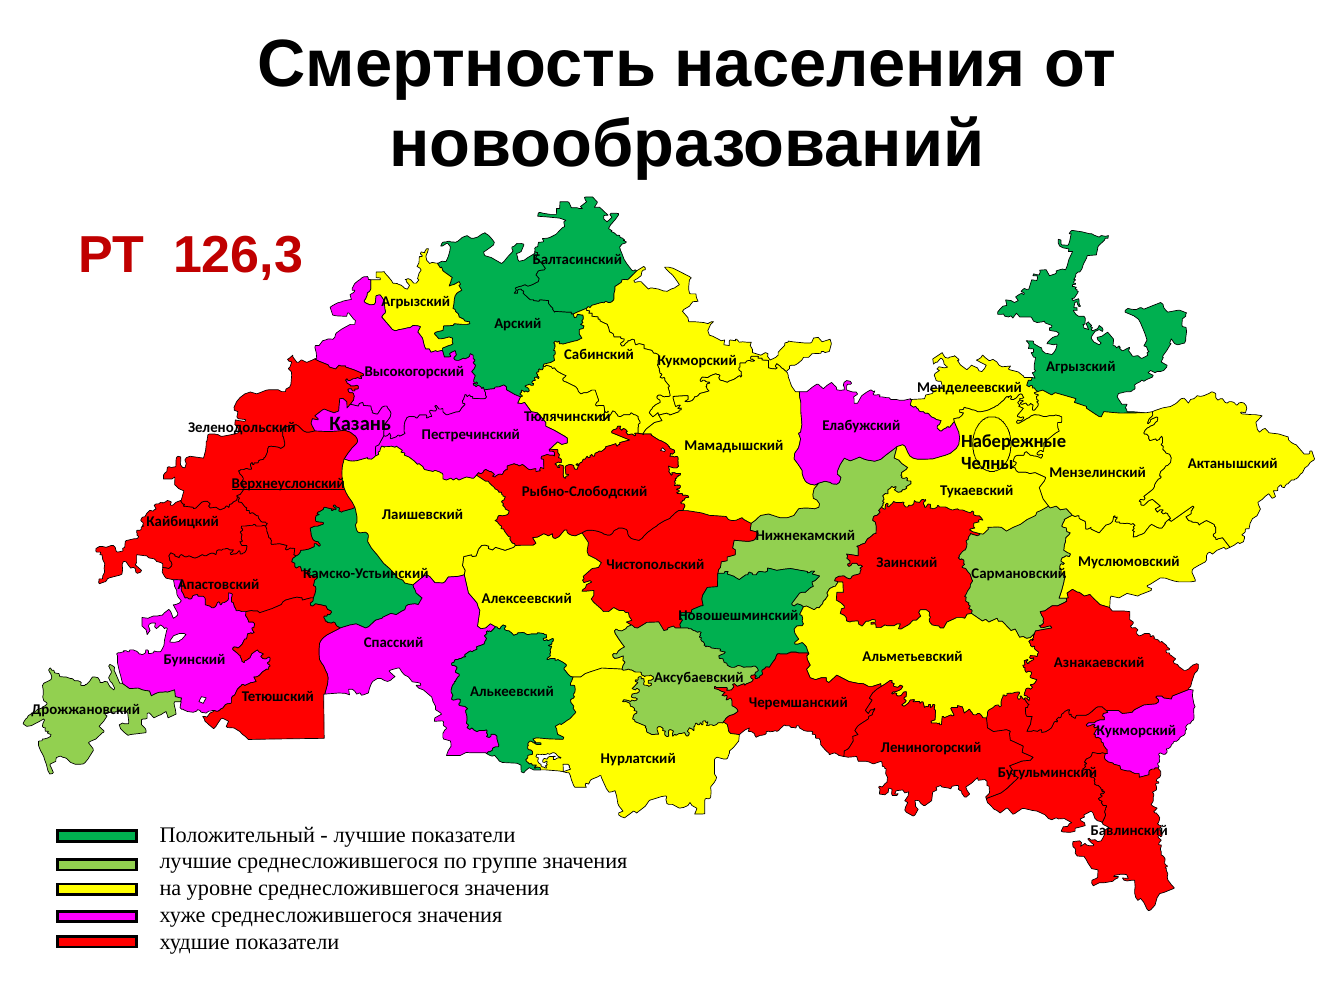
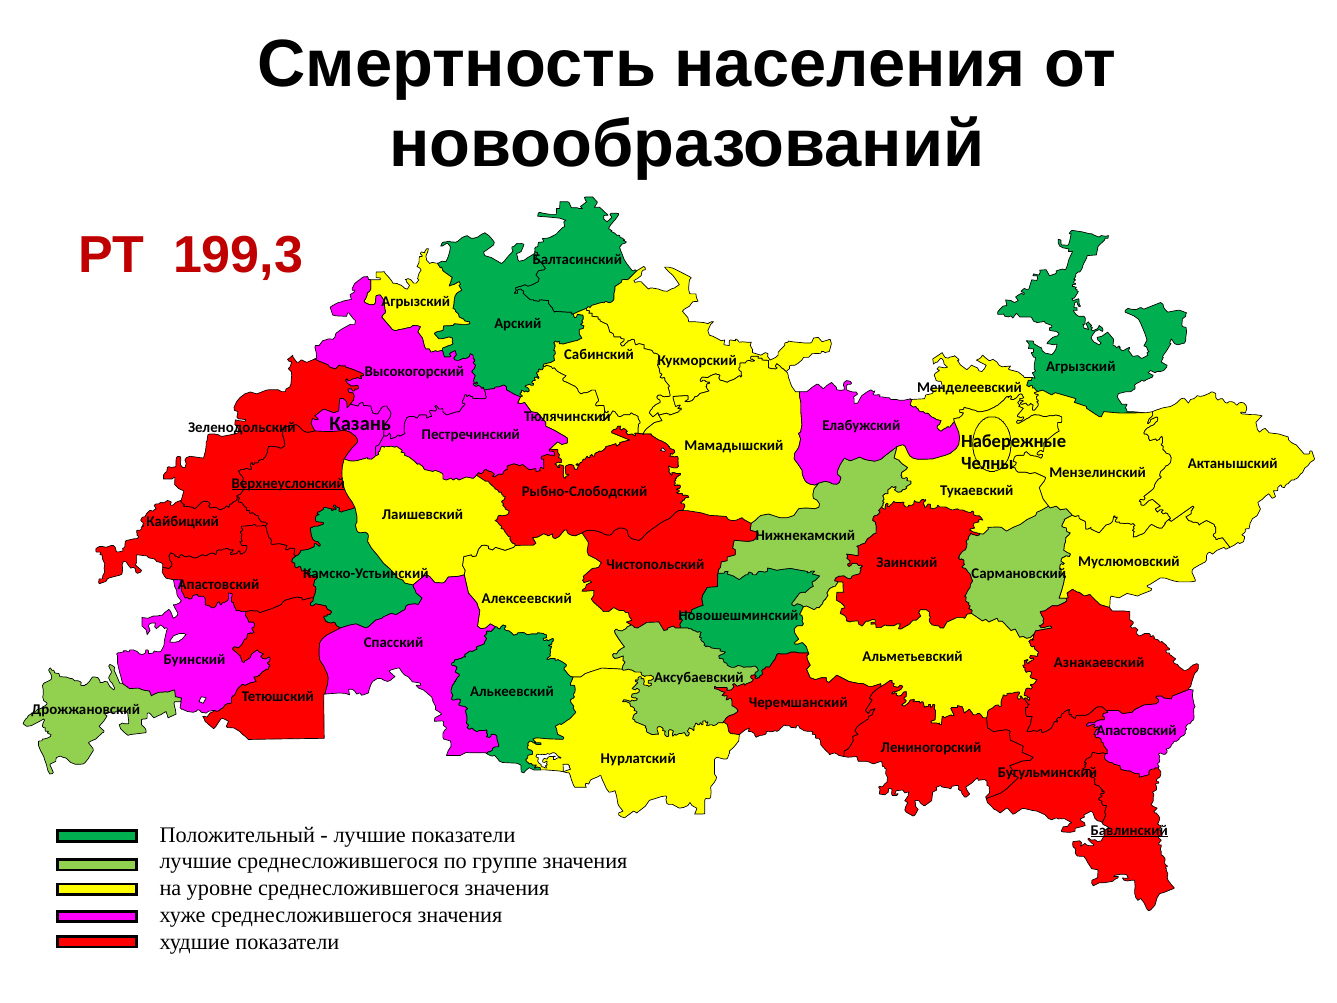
126,3: 126,3 -> 199,3
Кукморский at (1136, 731): Кукморский -> Апастовский
Бавлинский underline: none -> present
